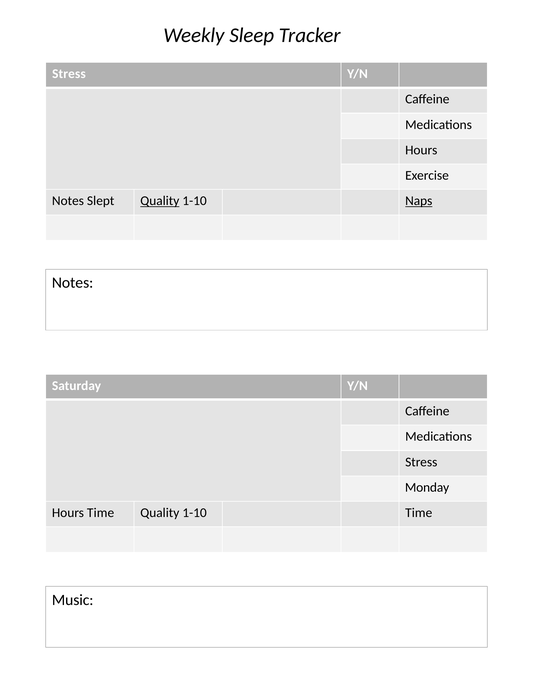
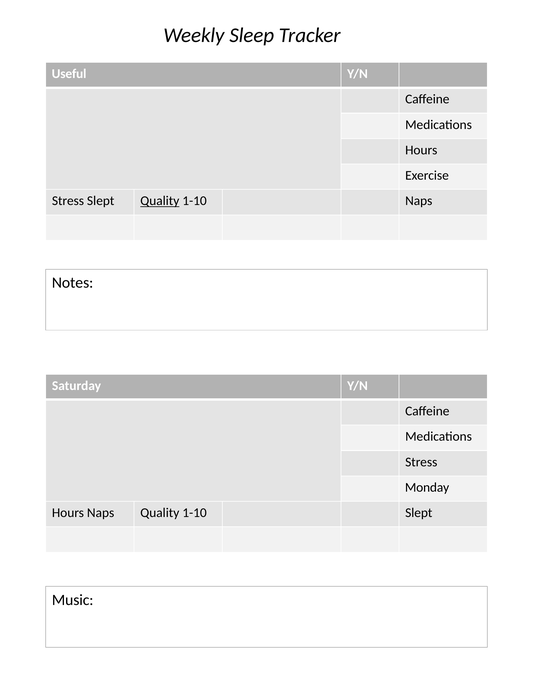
Stress at (69, 74): Stress -> Useful
Notes at (68, 201): Notes -> Stress
Naps at (419, 201) underline: present -> none
Hours Time: Time -> Naps
1-10 Time: Time -> Slept
